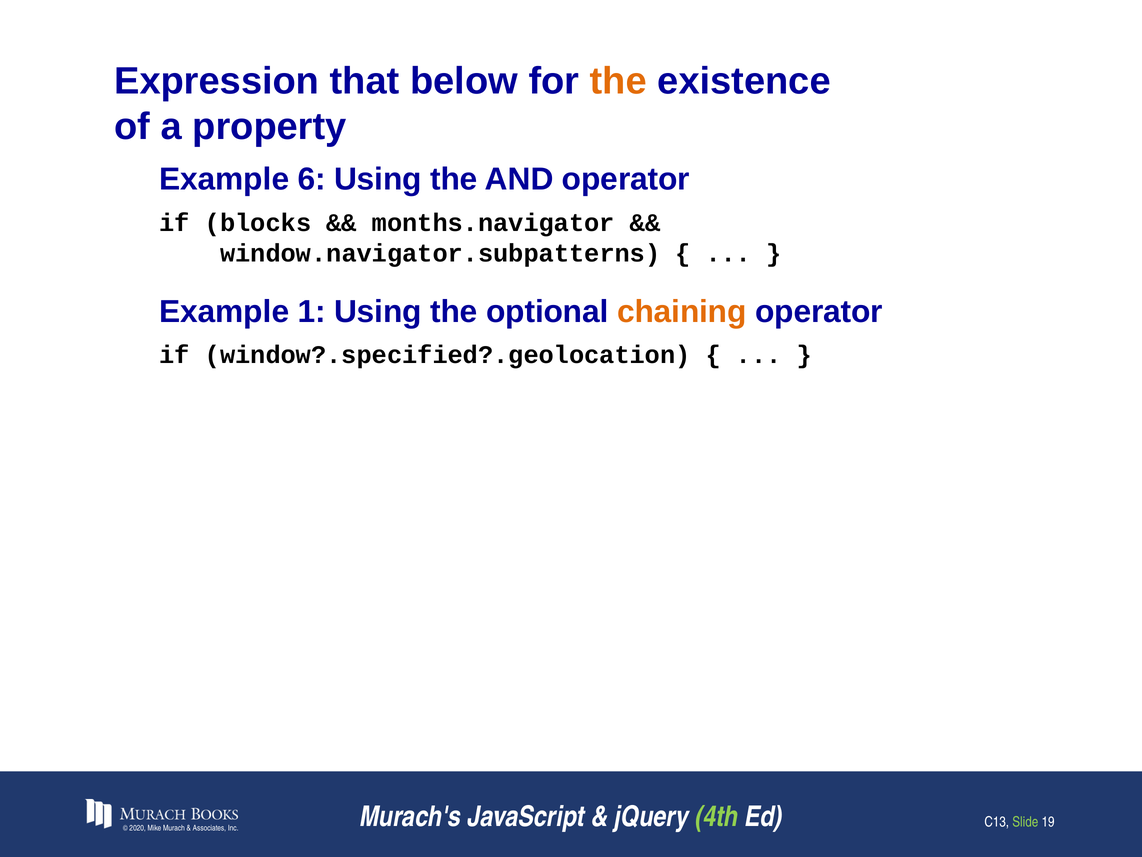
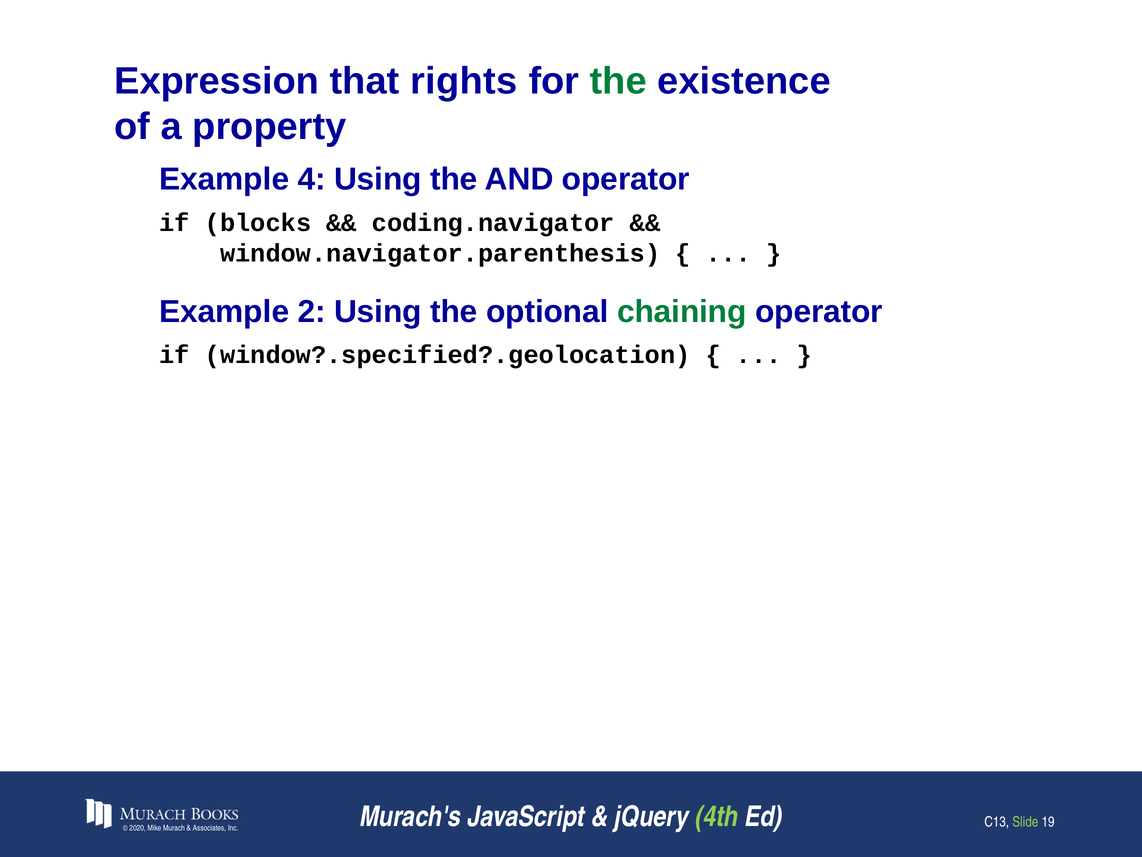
below: below -> rights
the at (618, 81) colour: orange -> green
6: 6 -> 4
months.navigator: months.navigator -> coding.navigator
window.navigator.subpatterns: window.navigator.subpatterns -> window.navigator.parenthesis
1: 1 -> 2
chaining colour: orange -> green
